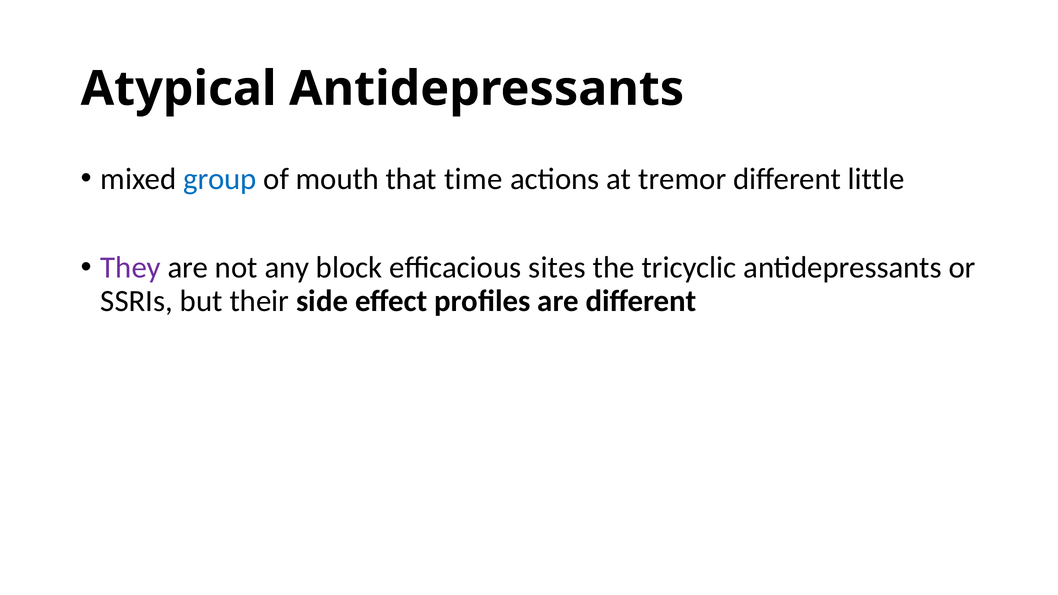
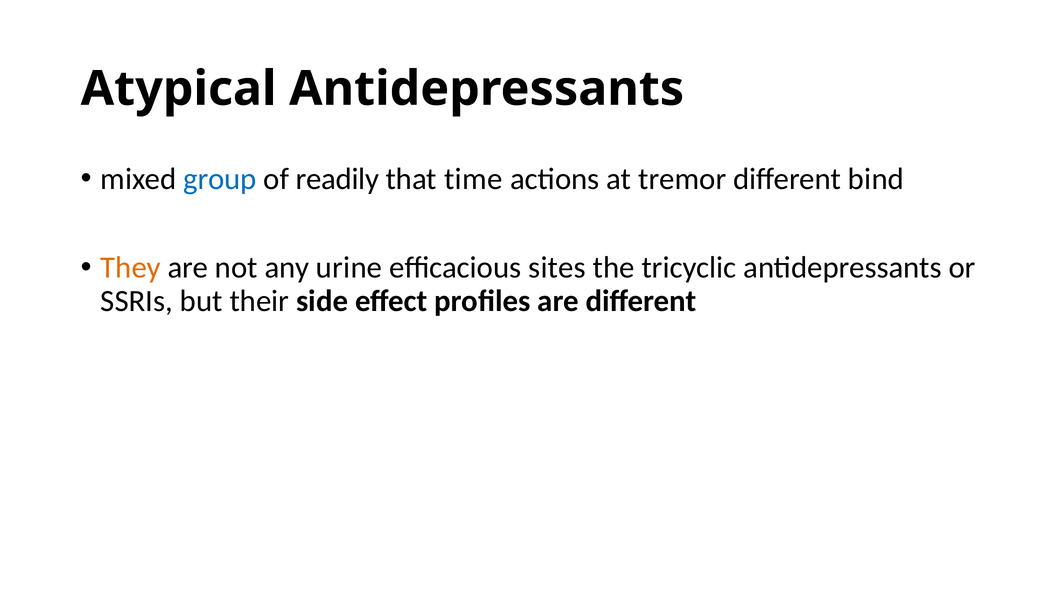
mouth: mouth -> readily
little: little -> bind
They colour: purple -> orange
block: block -> urine
